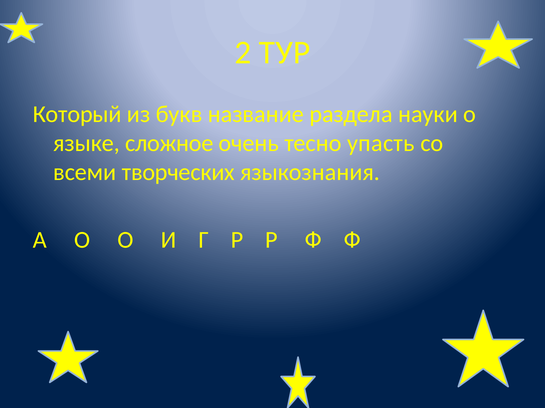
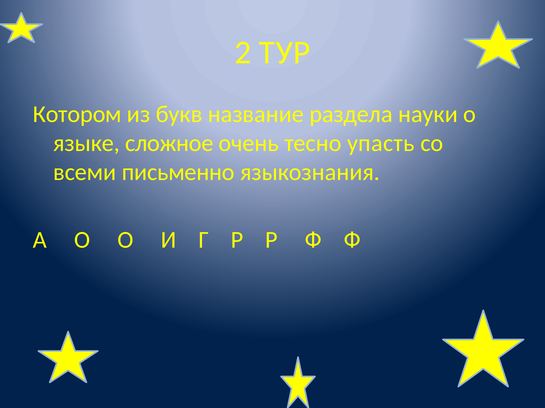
Который: Который -> Котором
творческих: творческих -> письменно
